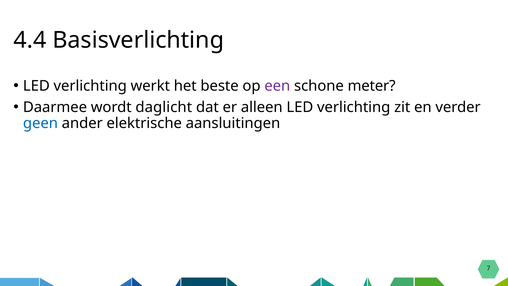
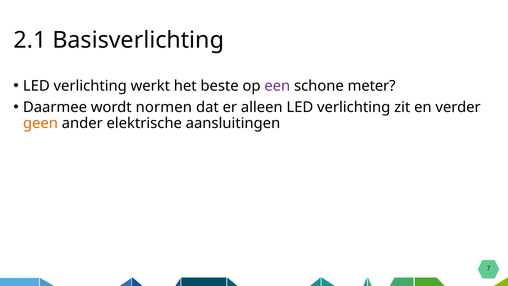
4.4: 4.4 -> 2.1
daglicht: daglicht -> normen
geen colour: blue -> orange
